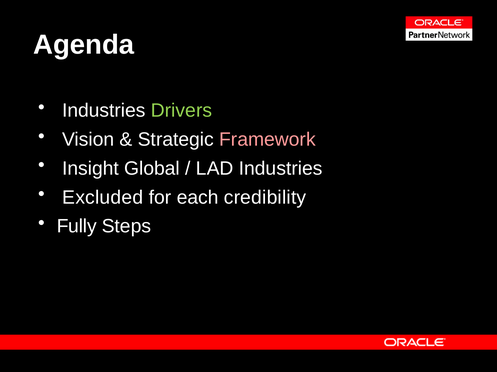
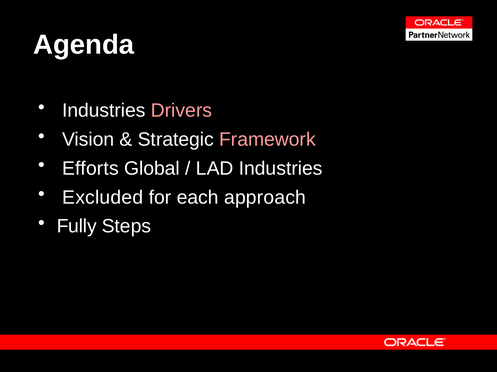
Drivers colour: light green -> pink
Insight: Insight -> Efforts
credibility: credibility -> approach
